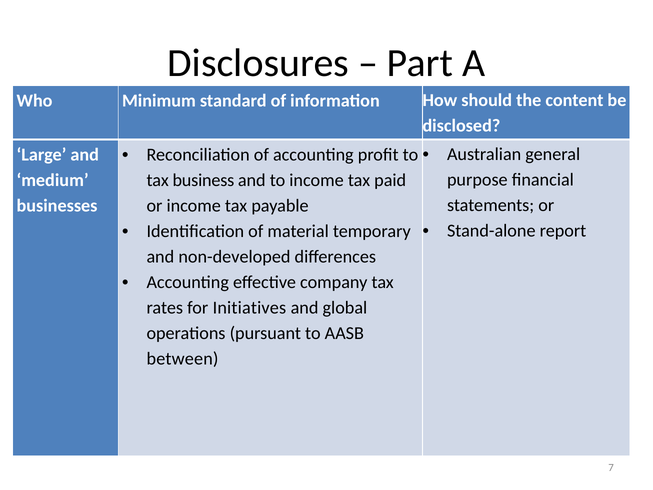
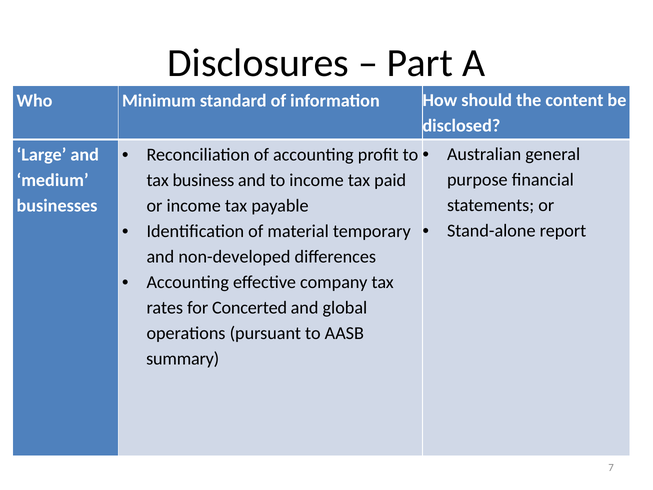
Initiatives: Initiatives -> Concerted
between: between -> summary
